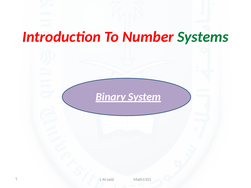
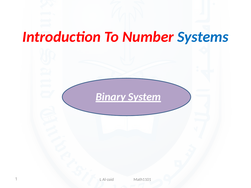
Systems colour: green -> blue
